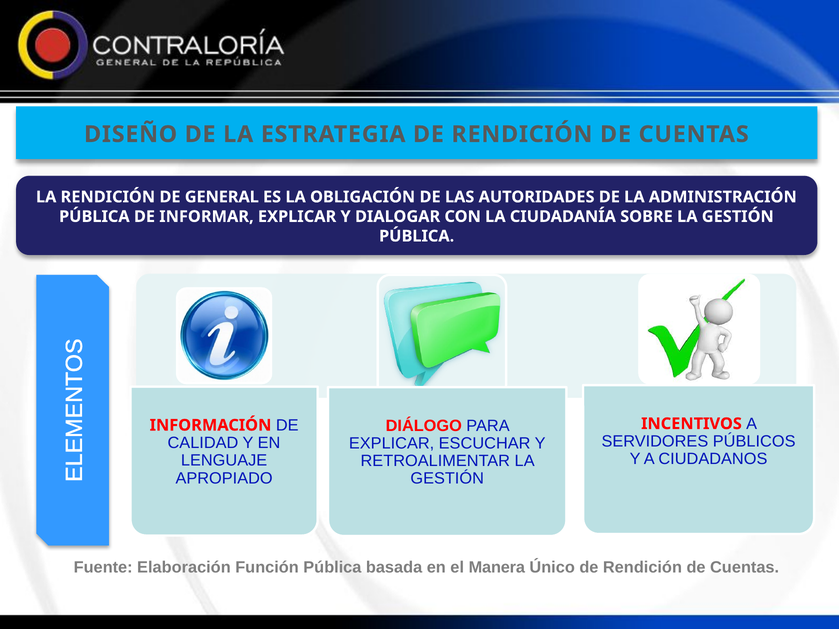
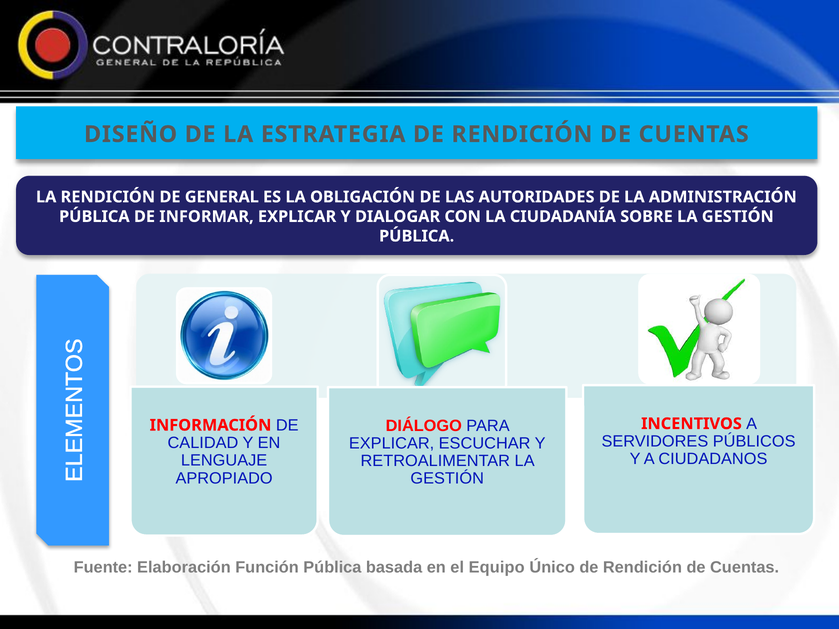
Manera: Manera -> Equipo
